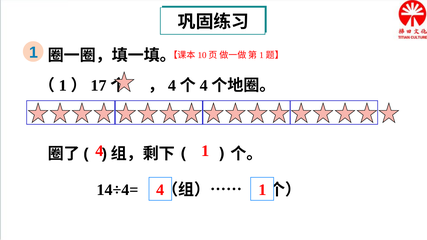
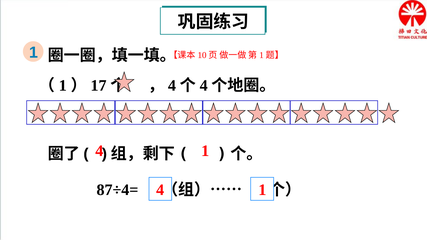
14÷4=: 14÷4= -> 87÷4=
